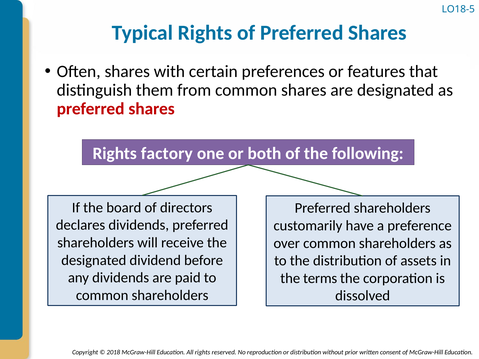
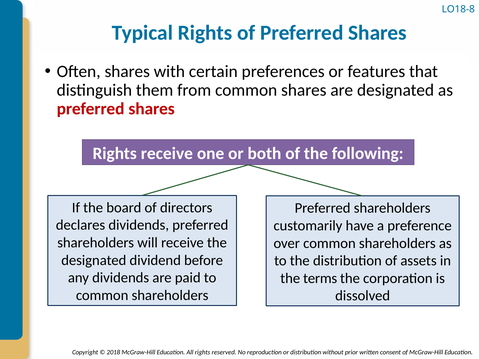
LO18-5: LO18-5 -> LO18-8
Rights factory: factory -> receive
